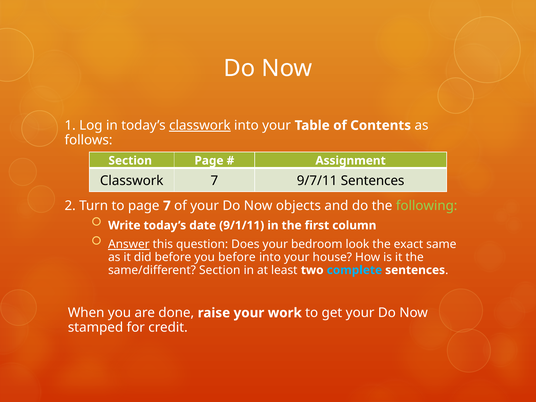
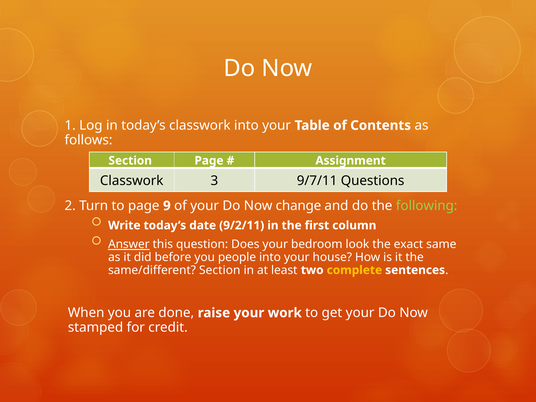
classwork at (200, 125) underline: present -> none
Classwork 7: 7 -> 3
9/7/11 Sentences: Sentences -> Questions
page 7: 7 -> 9
objects: objects -> change
9/1/11: 9/1/11 -> 9/2/11
you before: before -> people
complete colour: light blue -> yellow
